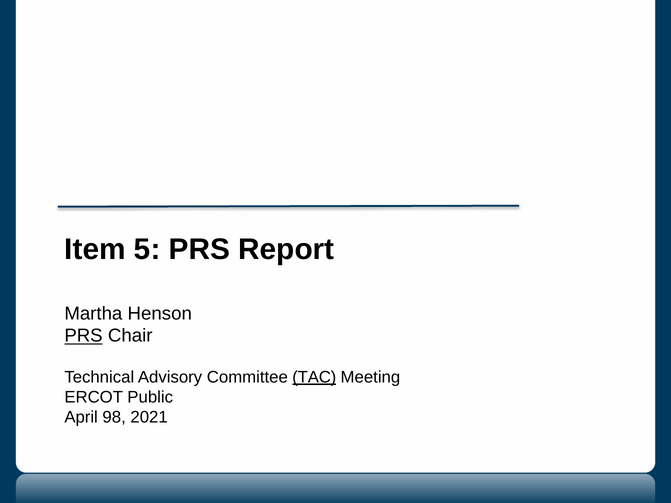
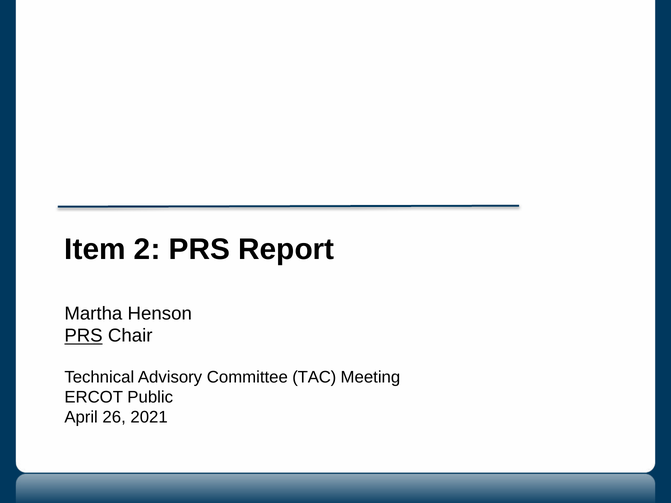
5: 5 -> 2
TAC underline: present -> none
98: 98 -> 26
